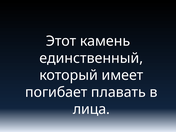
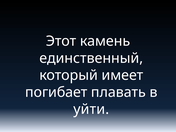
лица: лица -> уйти
